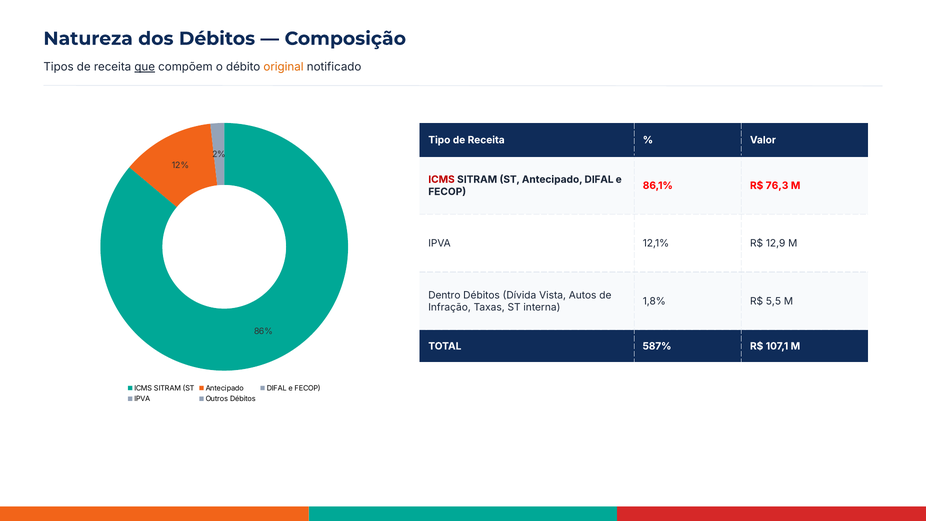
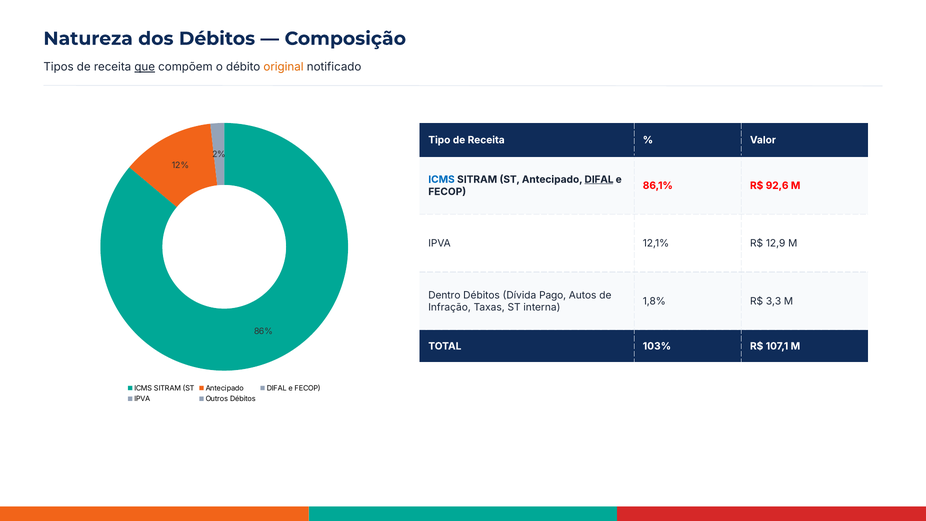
ICMS at (441, 179) colour: red -> blue
DIFAL at (599, 179) underline: none -> present
76,3: 76,3 -> 92,6
Vista: Vista -> Pago
5,5: 5,5 -> 3,3
587%: 587% -> 103%
